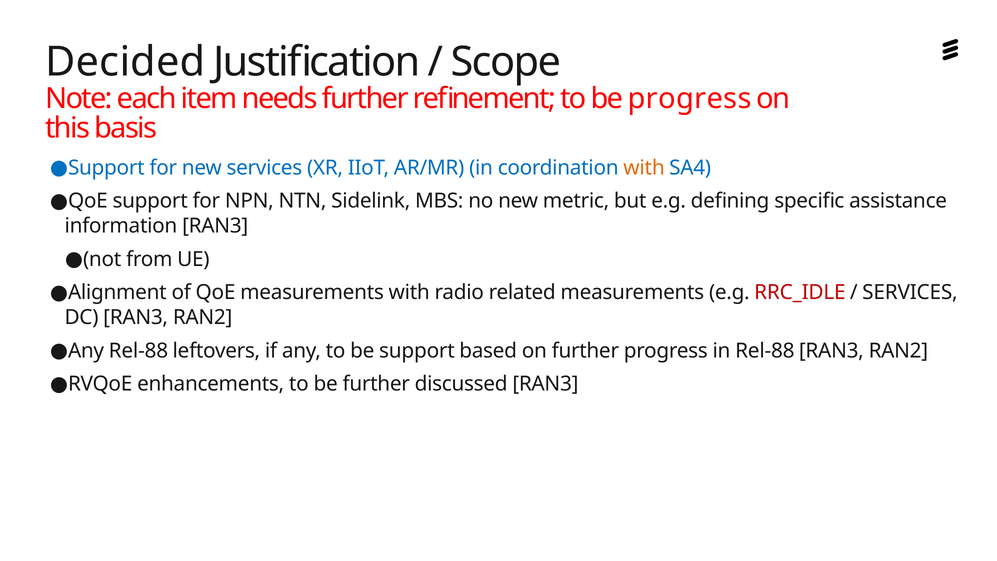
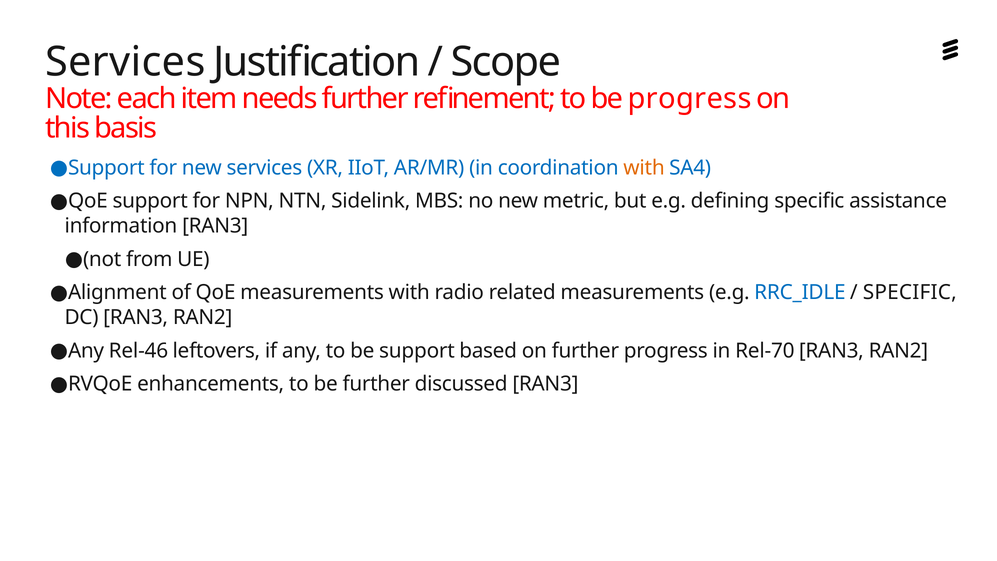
Decided at (125, 62): Decided -> Services
RRC_IDLE colour: red -> blue
SERVICES at (910, 293): SERVICES -> SPECIFIC
Any Rel-88: Rel-88 -> Rel-46
in Rel-88: Rel-88 -> Rel-70
